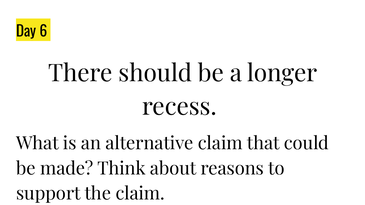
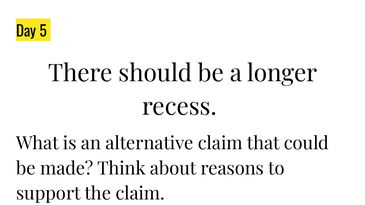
6: 6 -> 5
